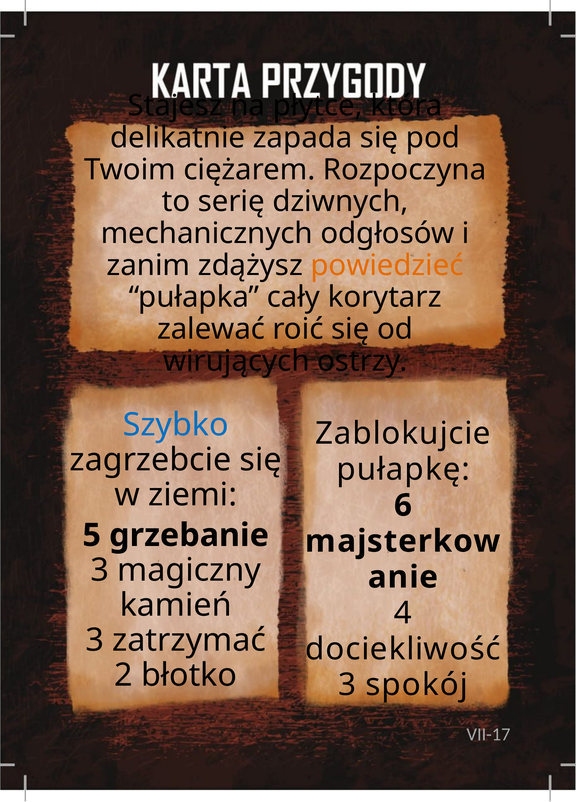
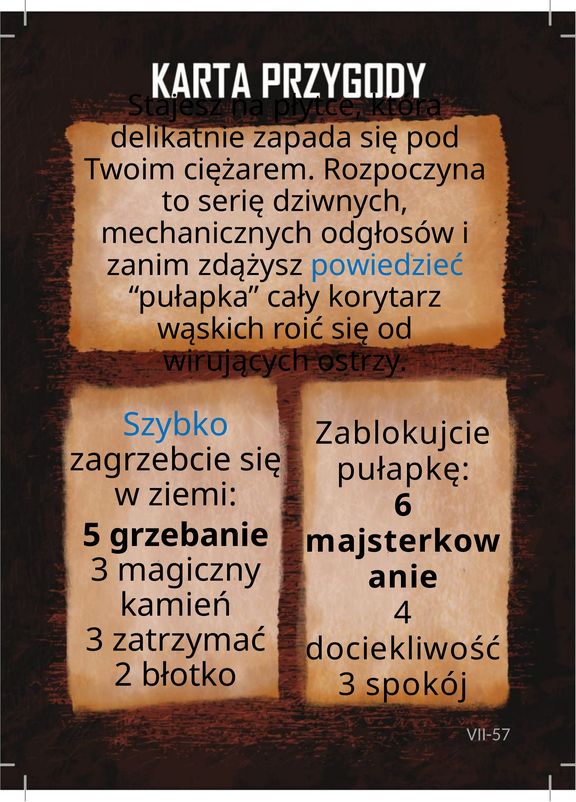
powiedzieć colour: orange -> blue
zalewać: zalewać -> wąskich
VII-17: VII-17 -> VII-57
